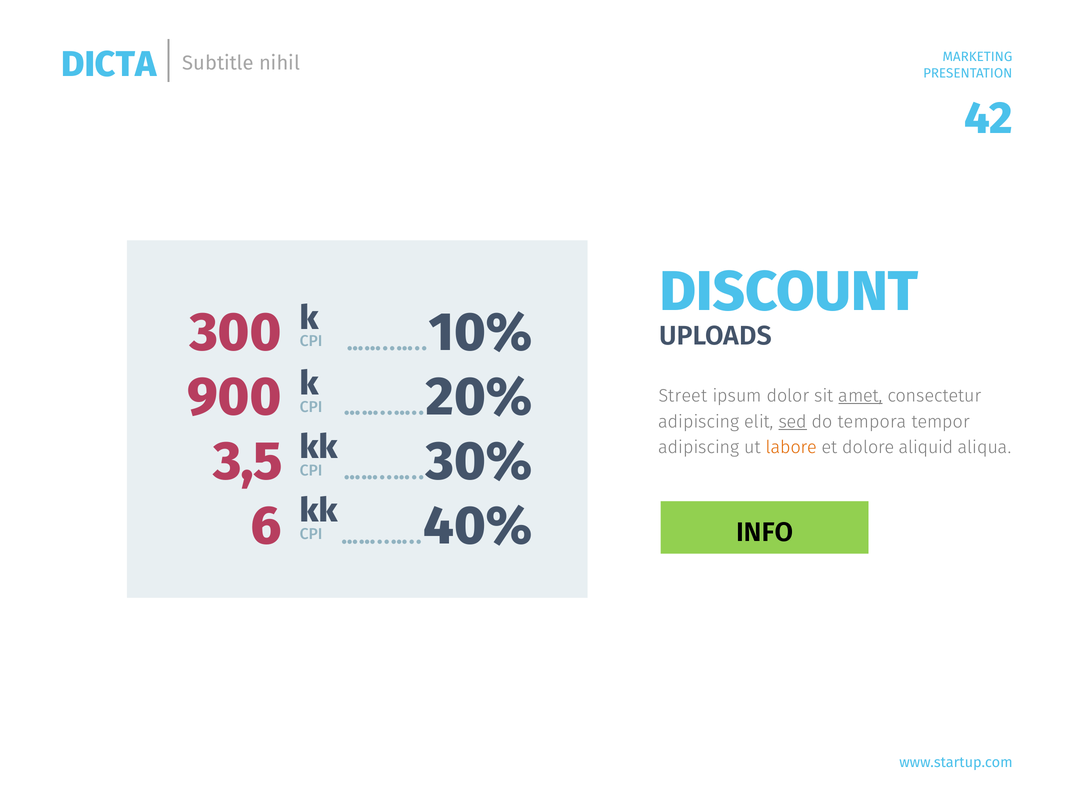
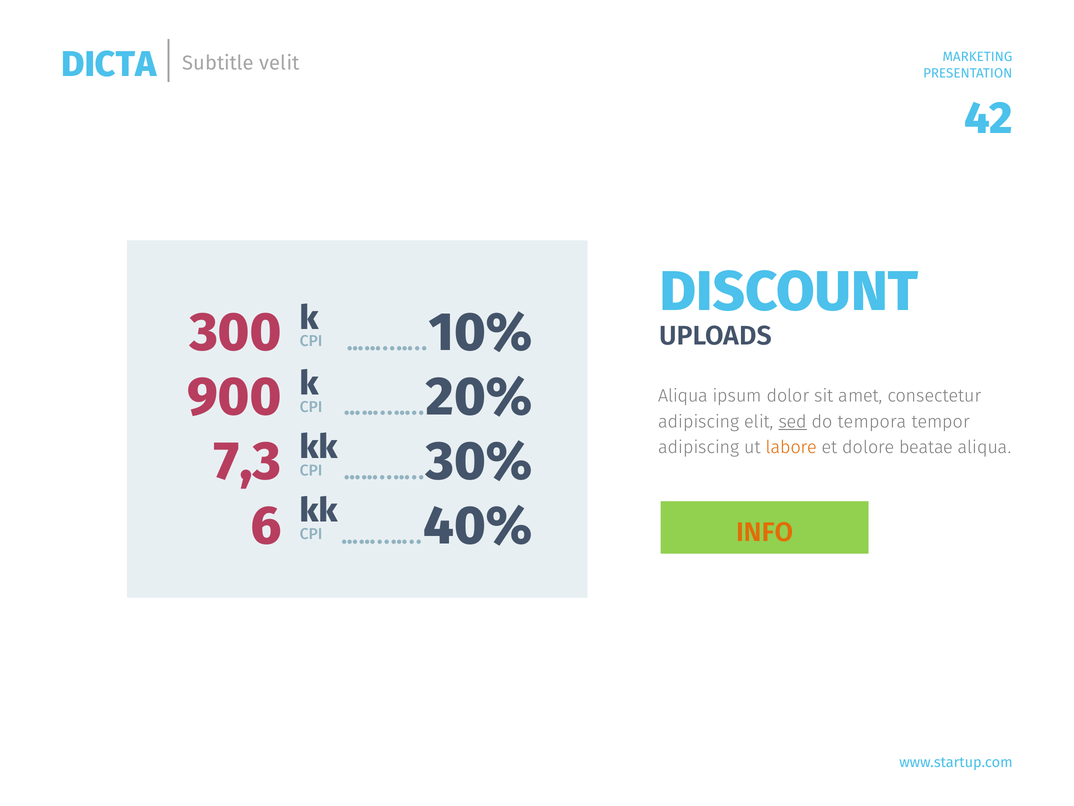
nihil: nihil -> velit
Street at (683, 396): Street -> Aliqua
amet underline: present -> none
3,5: 3,5 -> 7,3
aliquid: aliquid -> beatae
INFO colour: black -> orange
